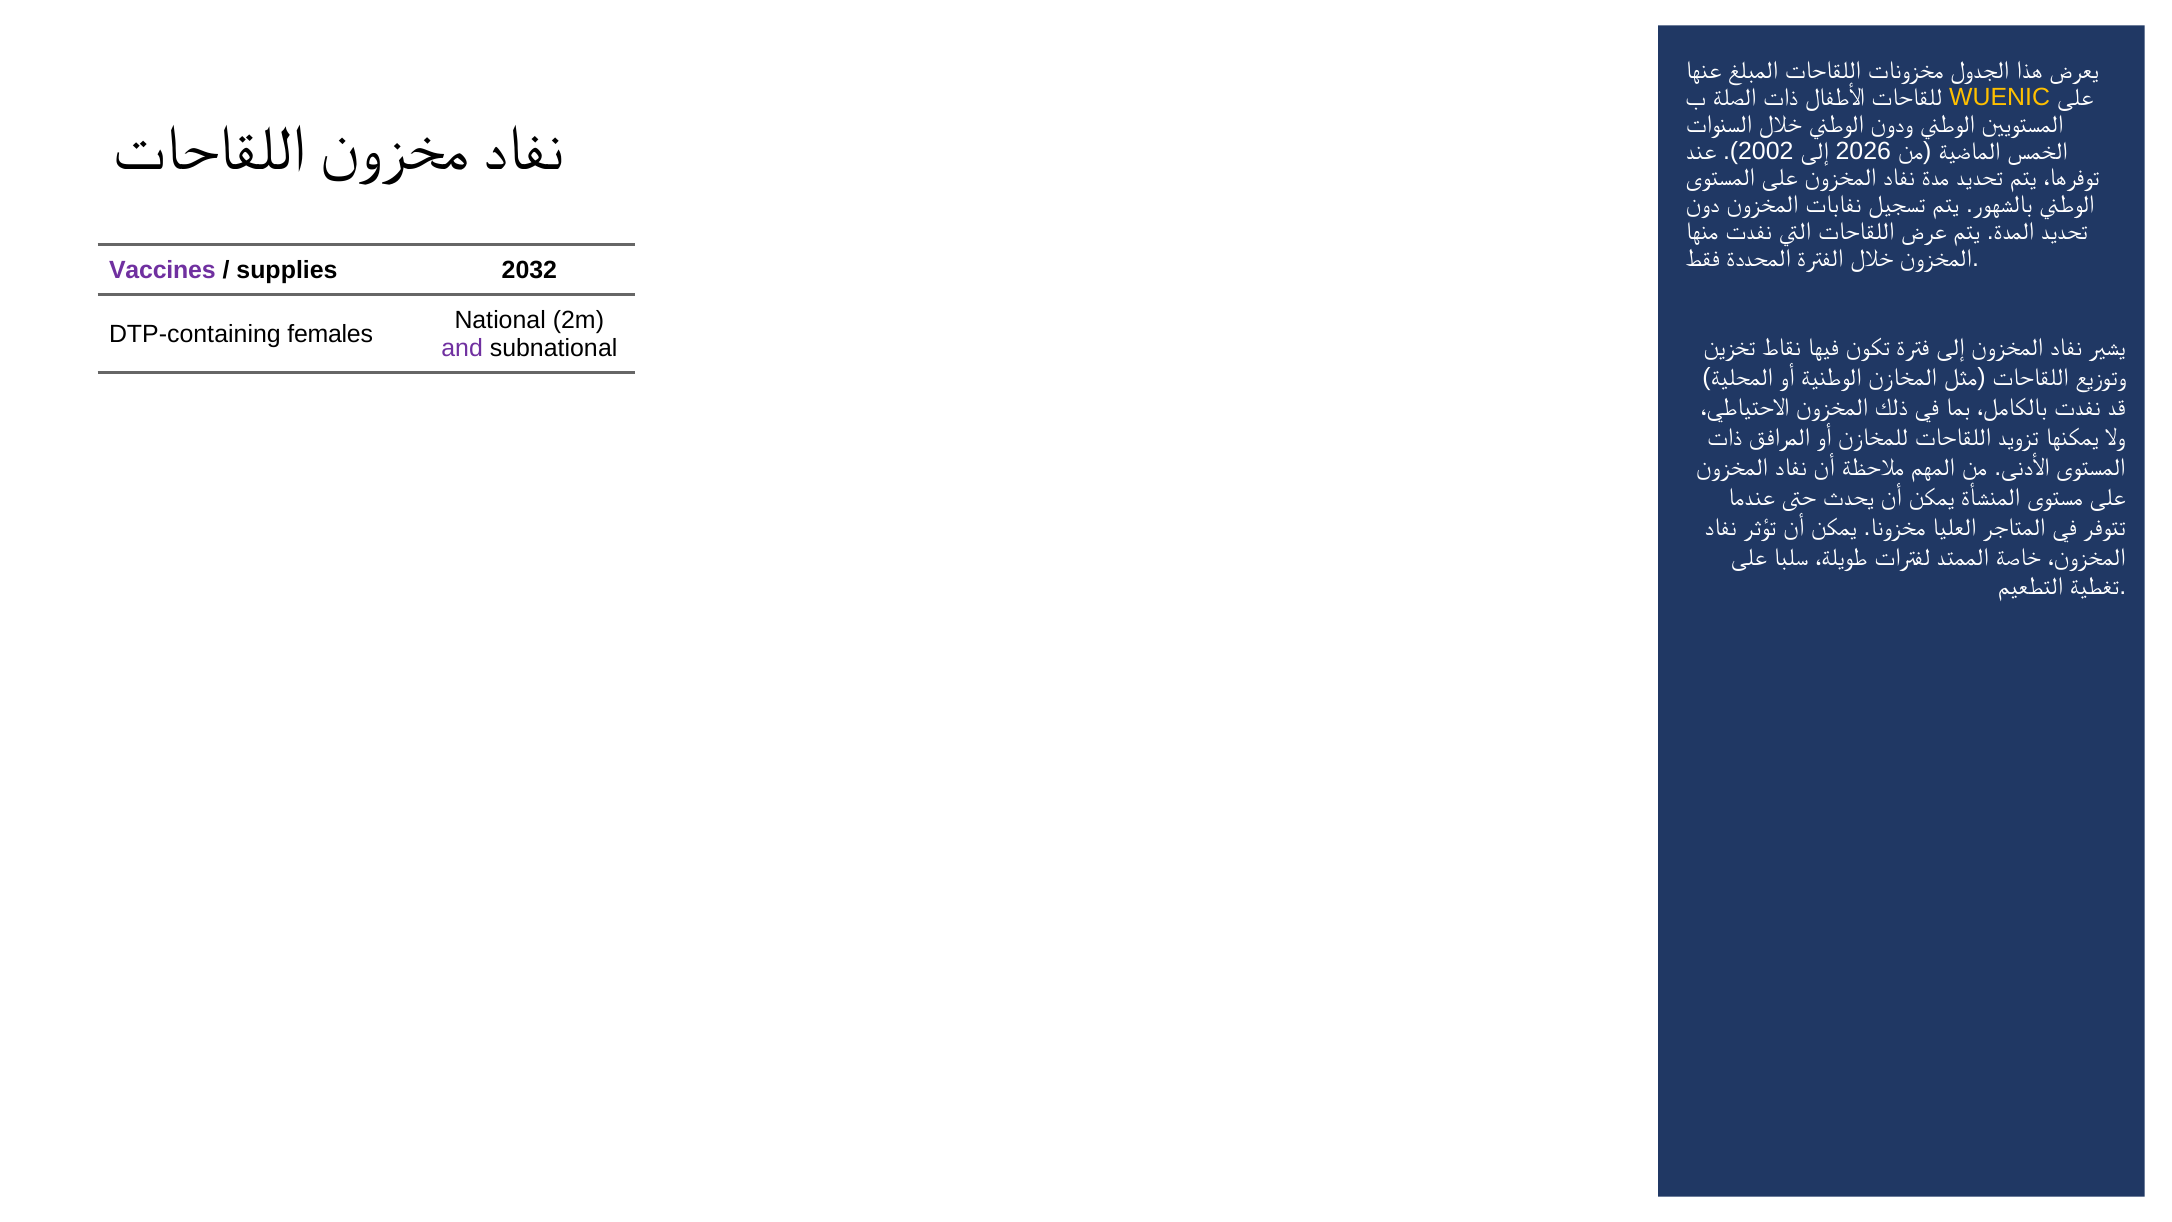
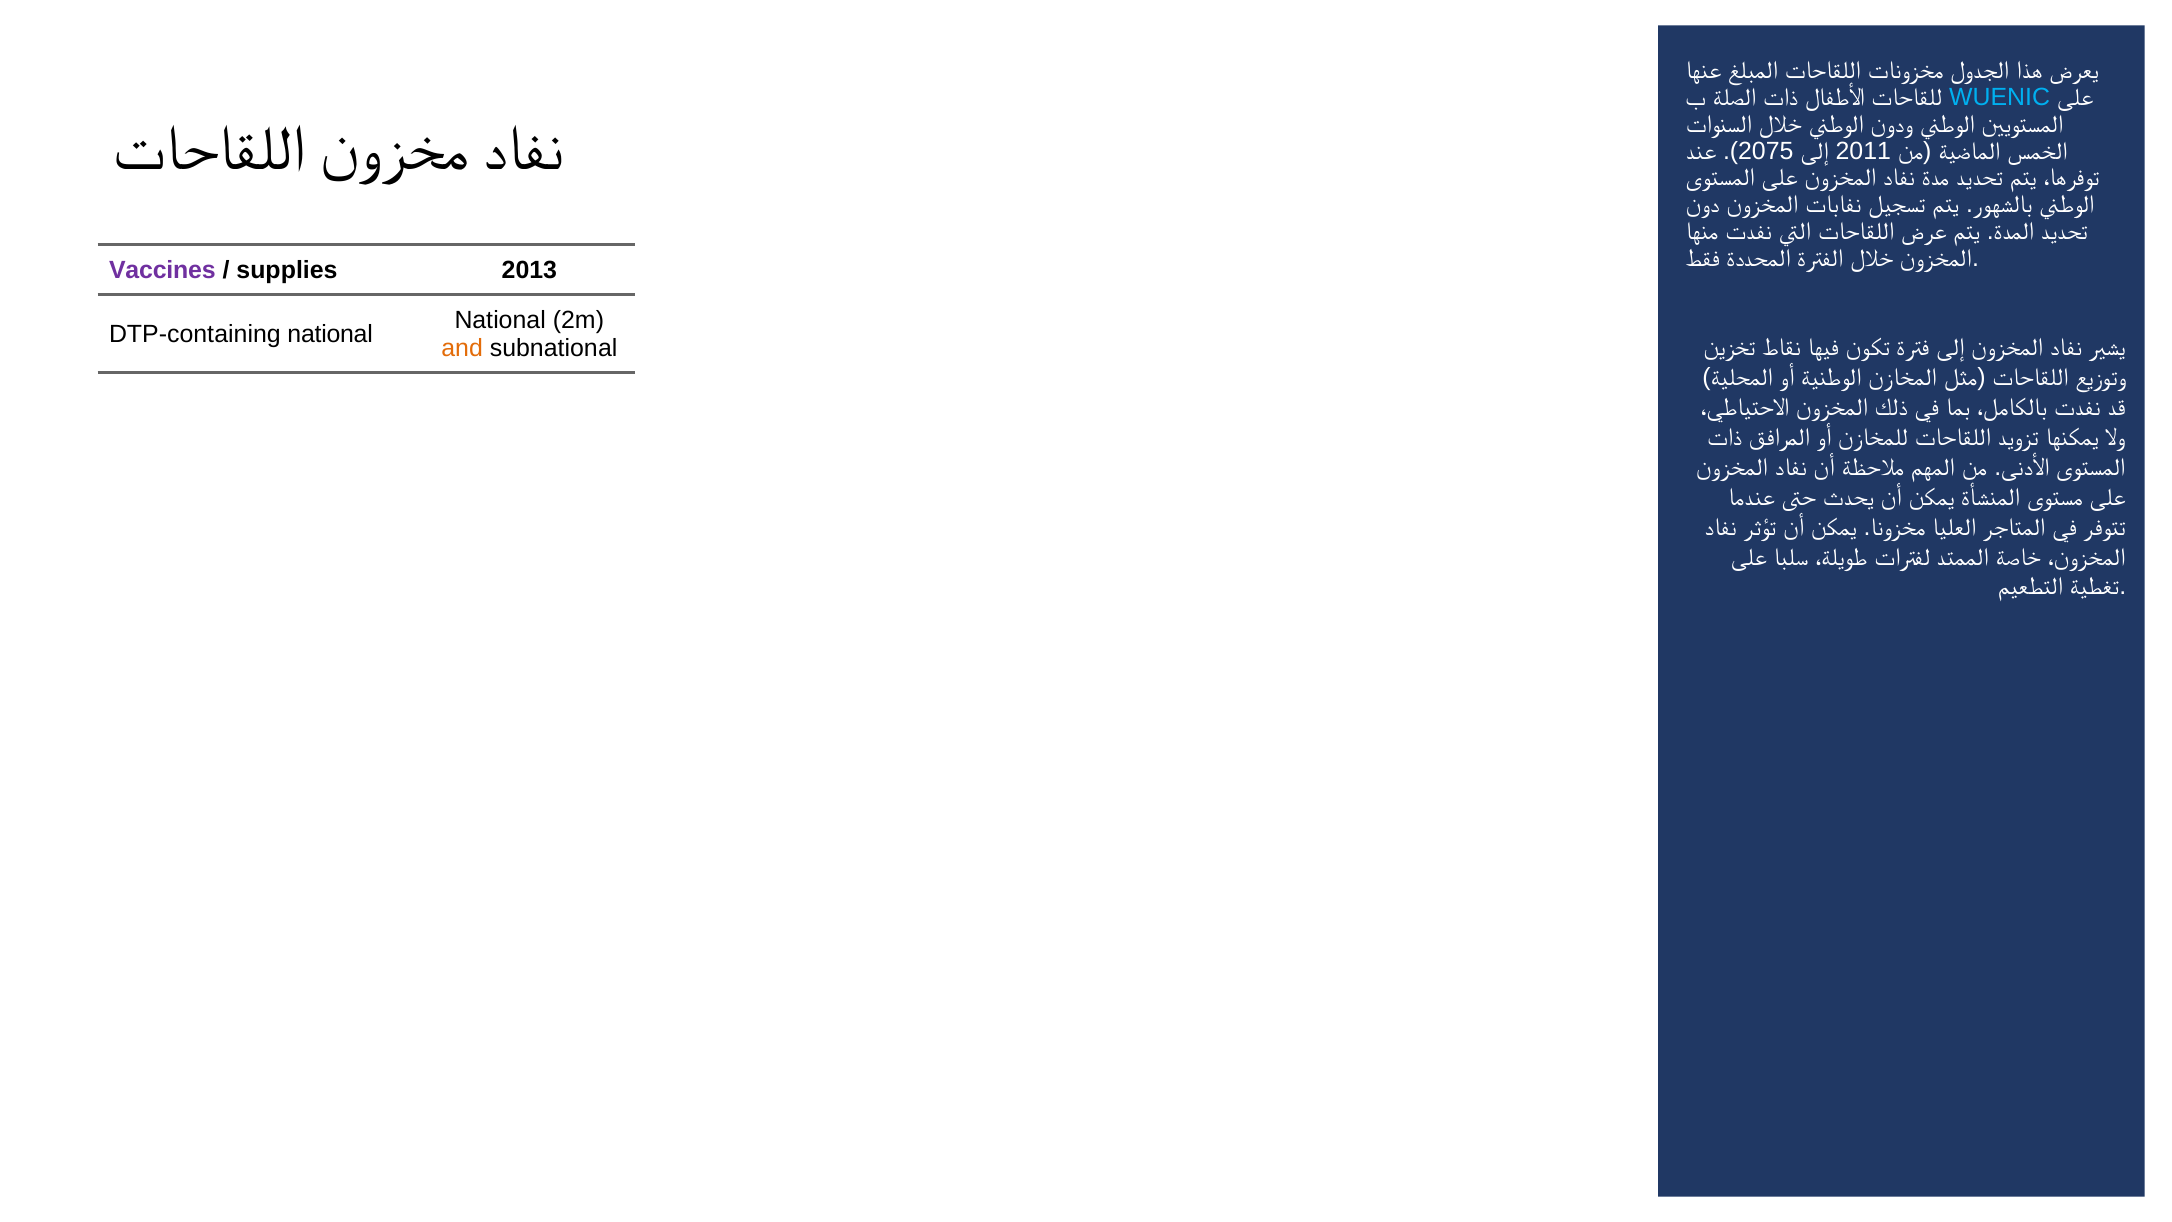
WUENIC colour: yellow -> light blue
2002: 2002 -> 2075
2026: 2026 -> 2011
2032: 2032 -> 2013
DTP-containing females: females -> national
and colour: purple -> orange
